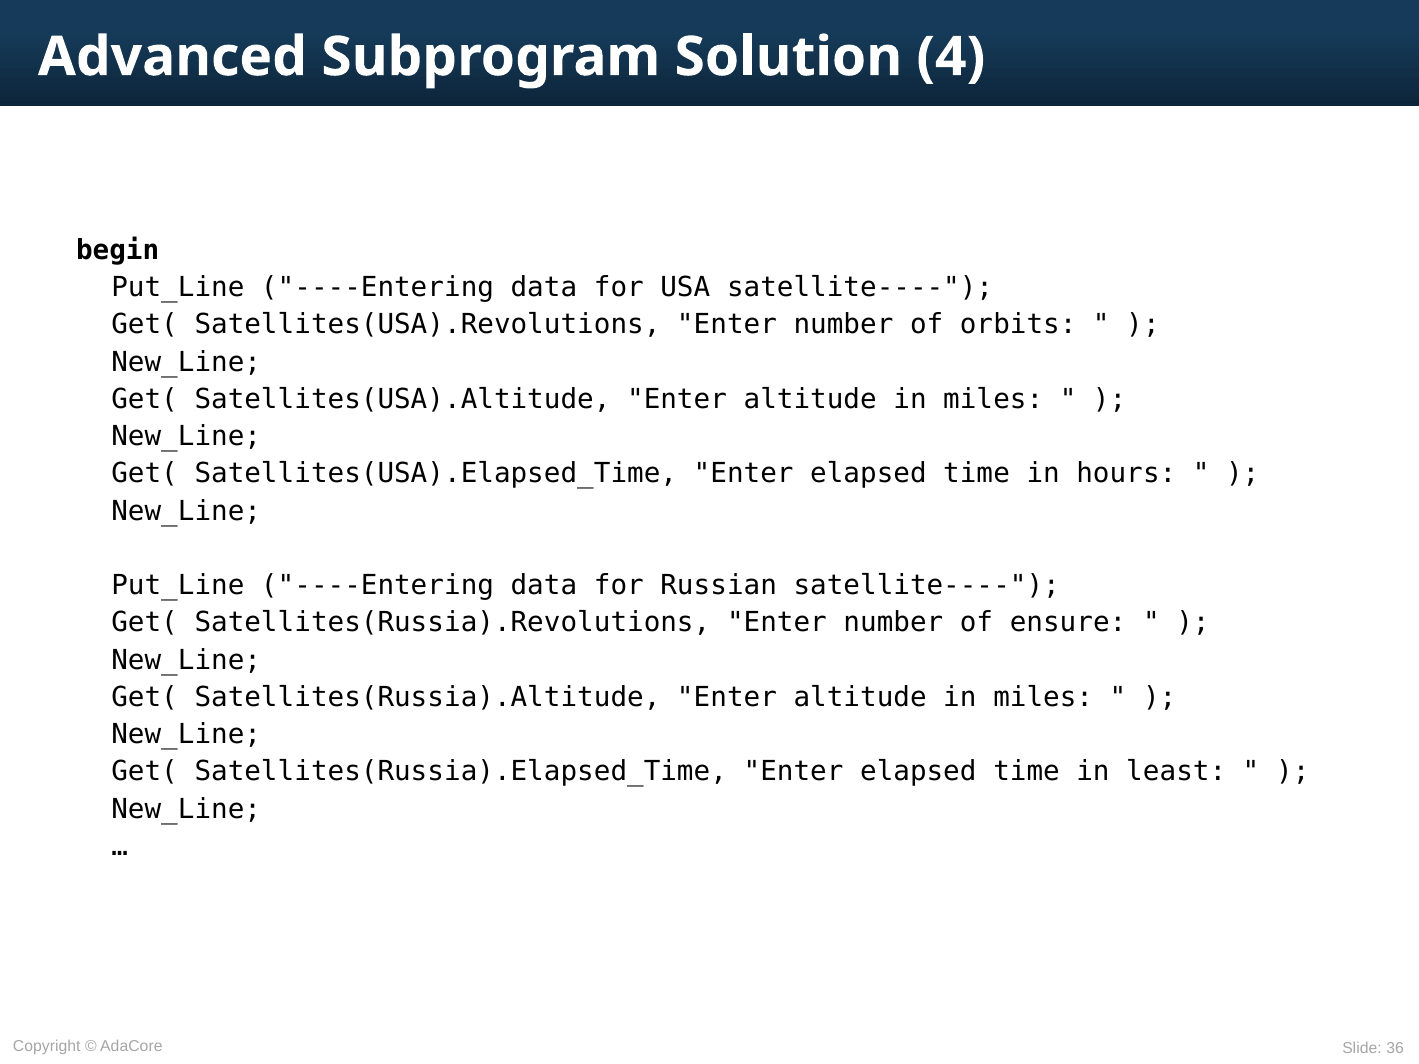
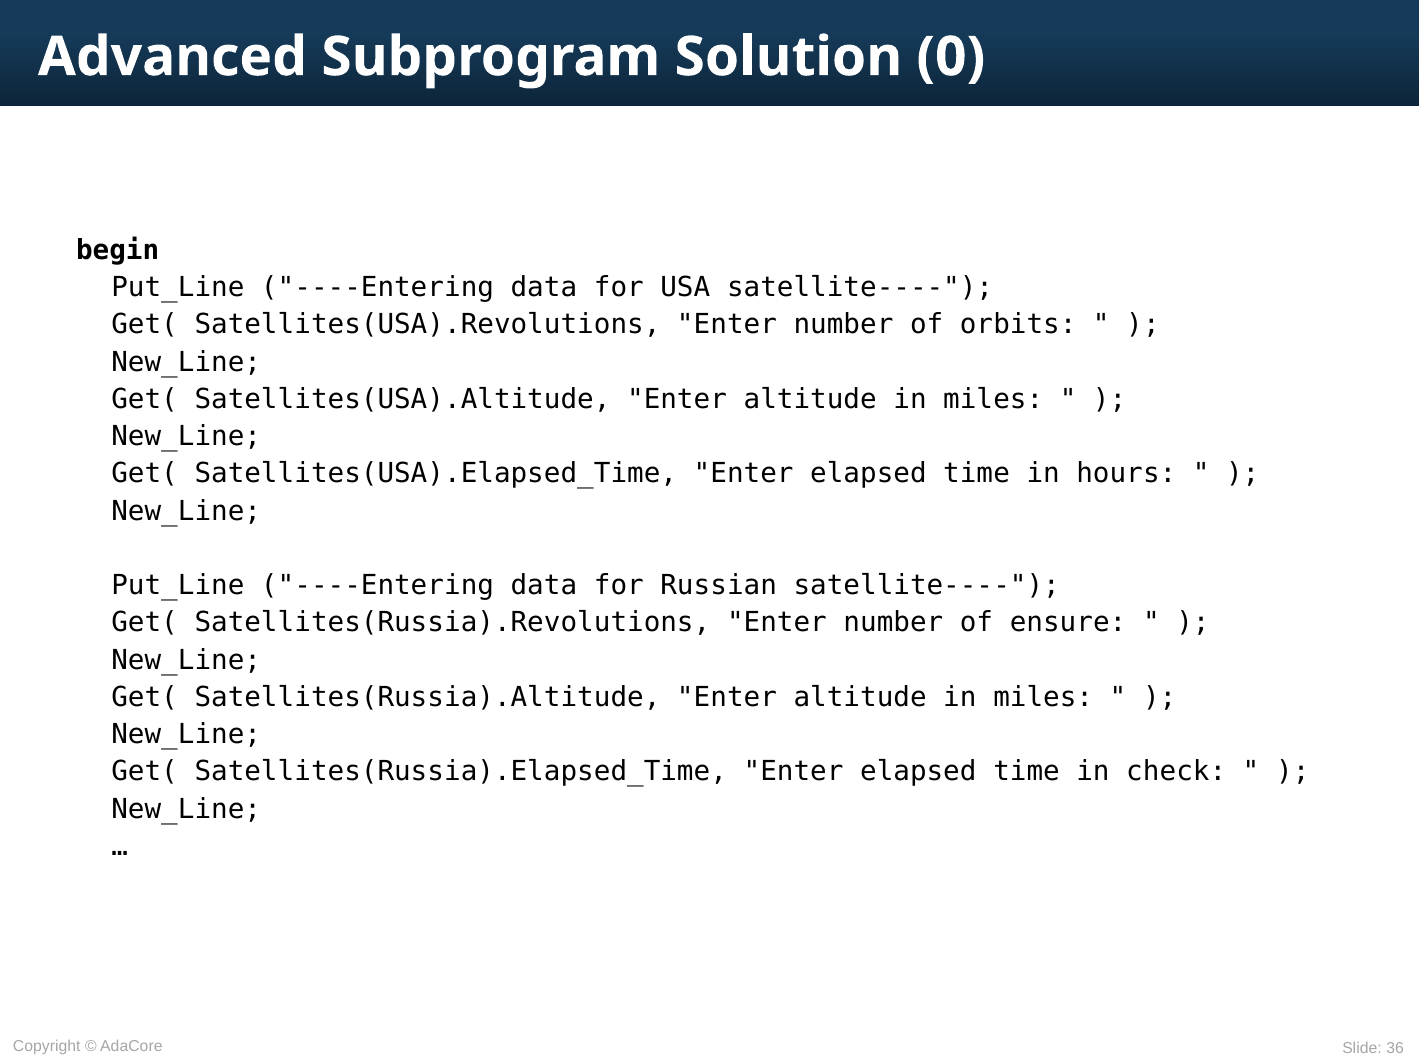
4: 4 -> 0
least: least -> check
